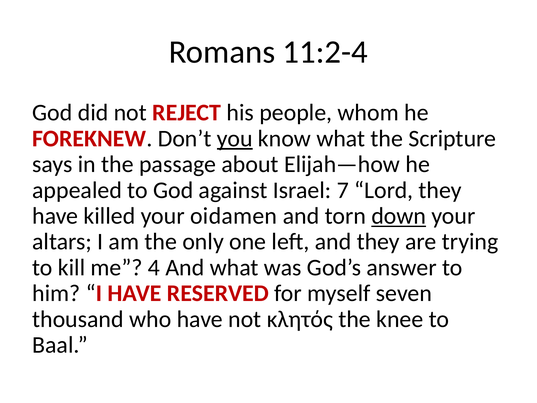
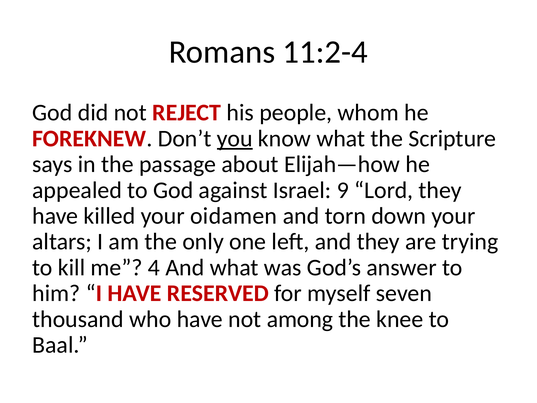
7: 7 -> 9
down underline: present -> none
κλητός: κλητός -> among
